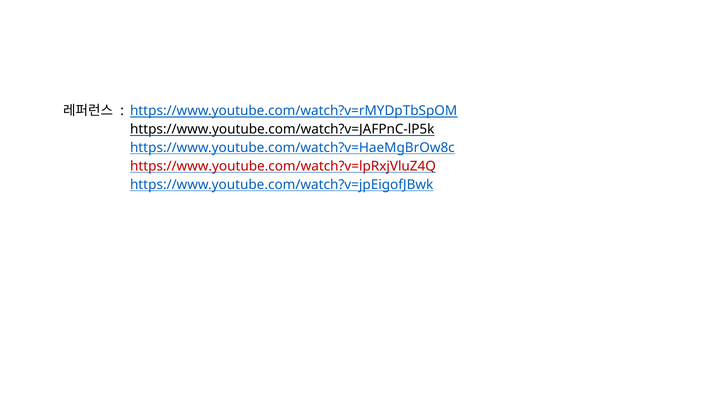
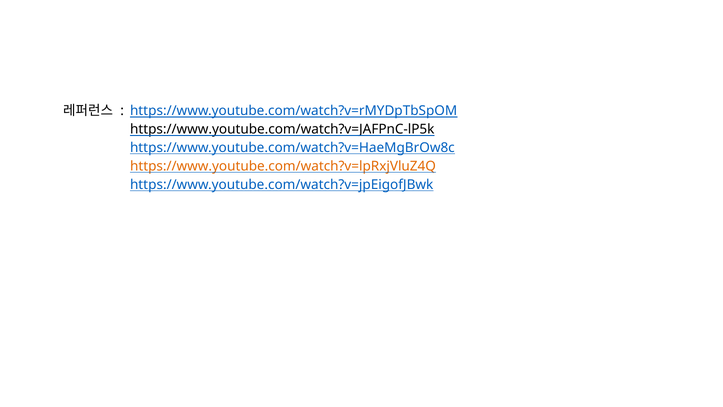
https://www.youtube.com/watch?v=lpRxjVluZ4Q colour: red -> orange
